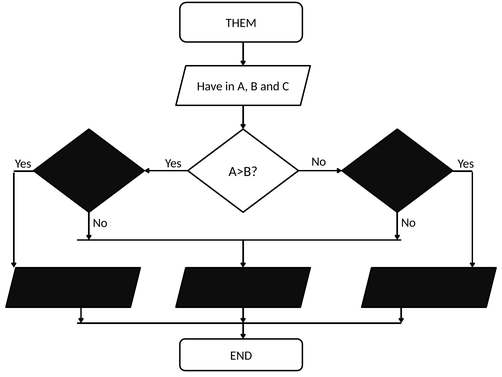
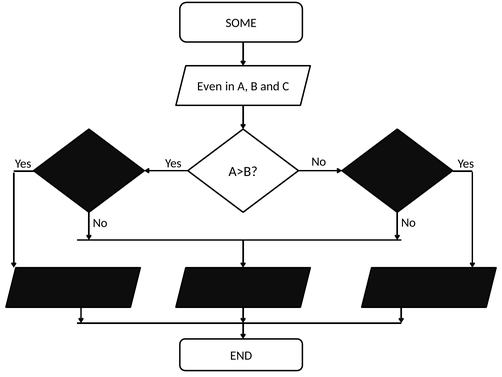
THEM: THEM -> SOME
Have: Have -> Even
